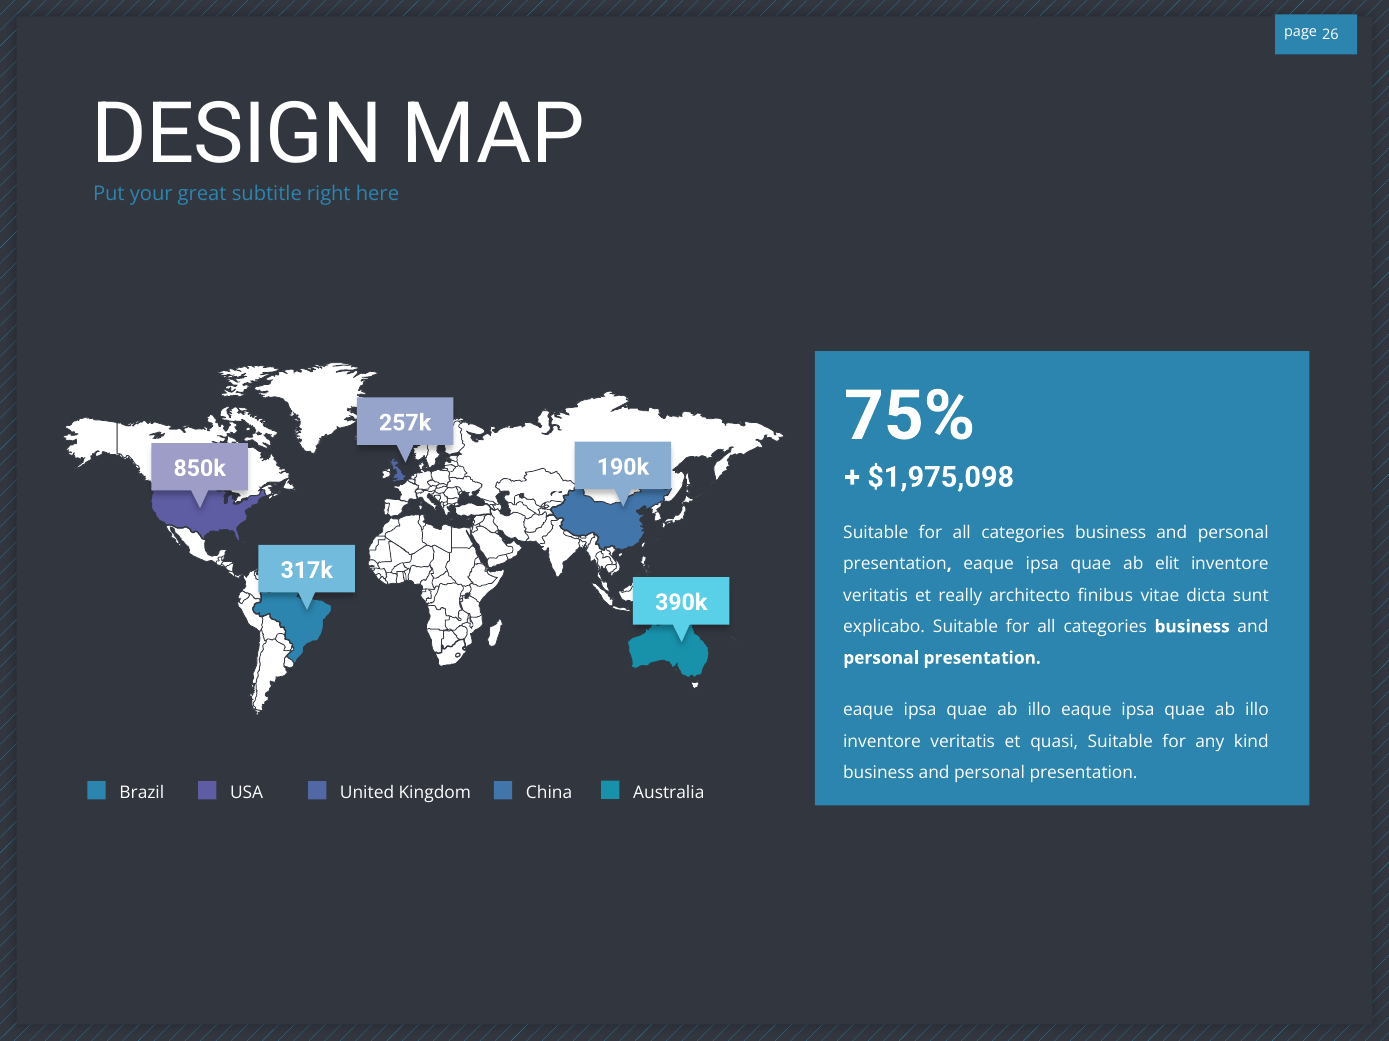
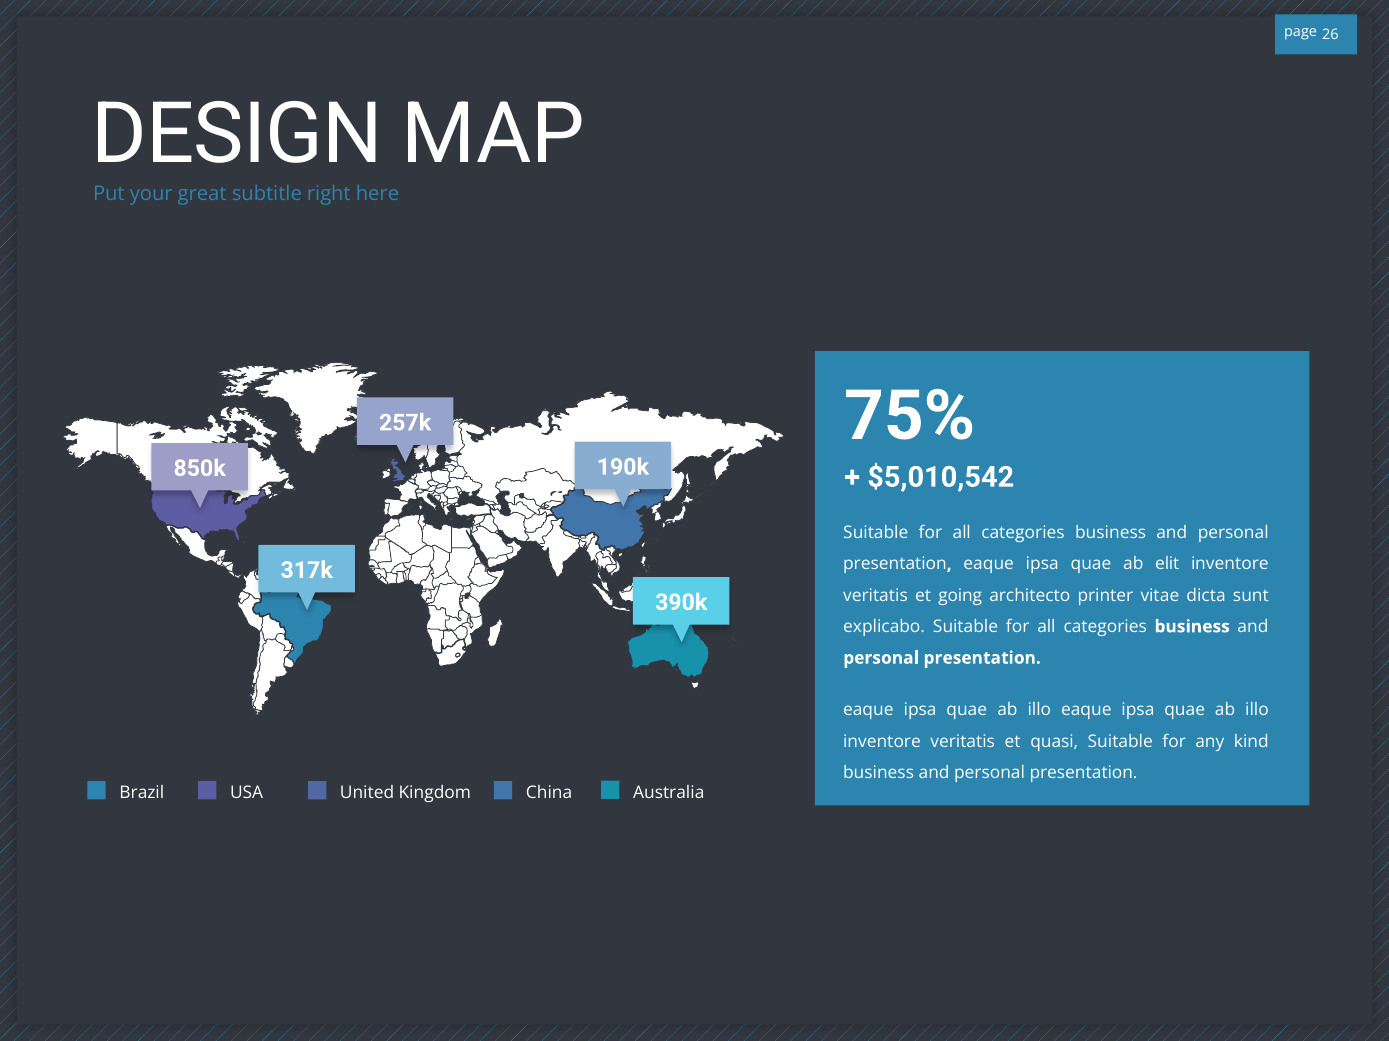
$1,975,098: $1,975,098 -> $5,010,542
really: really -> going
finibus: finibus -> printer
